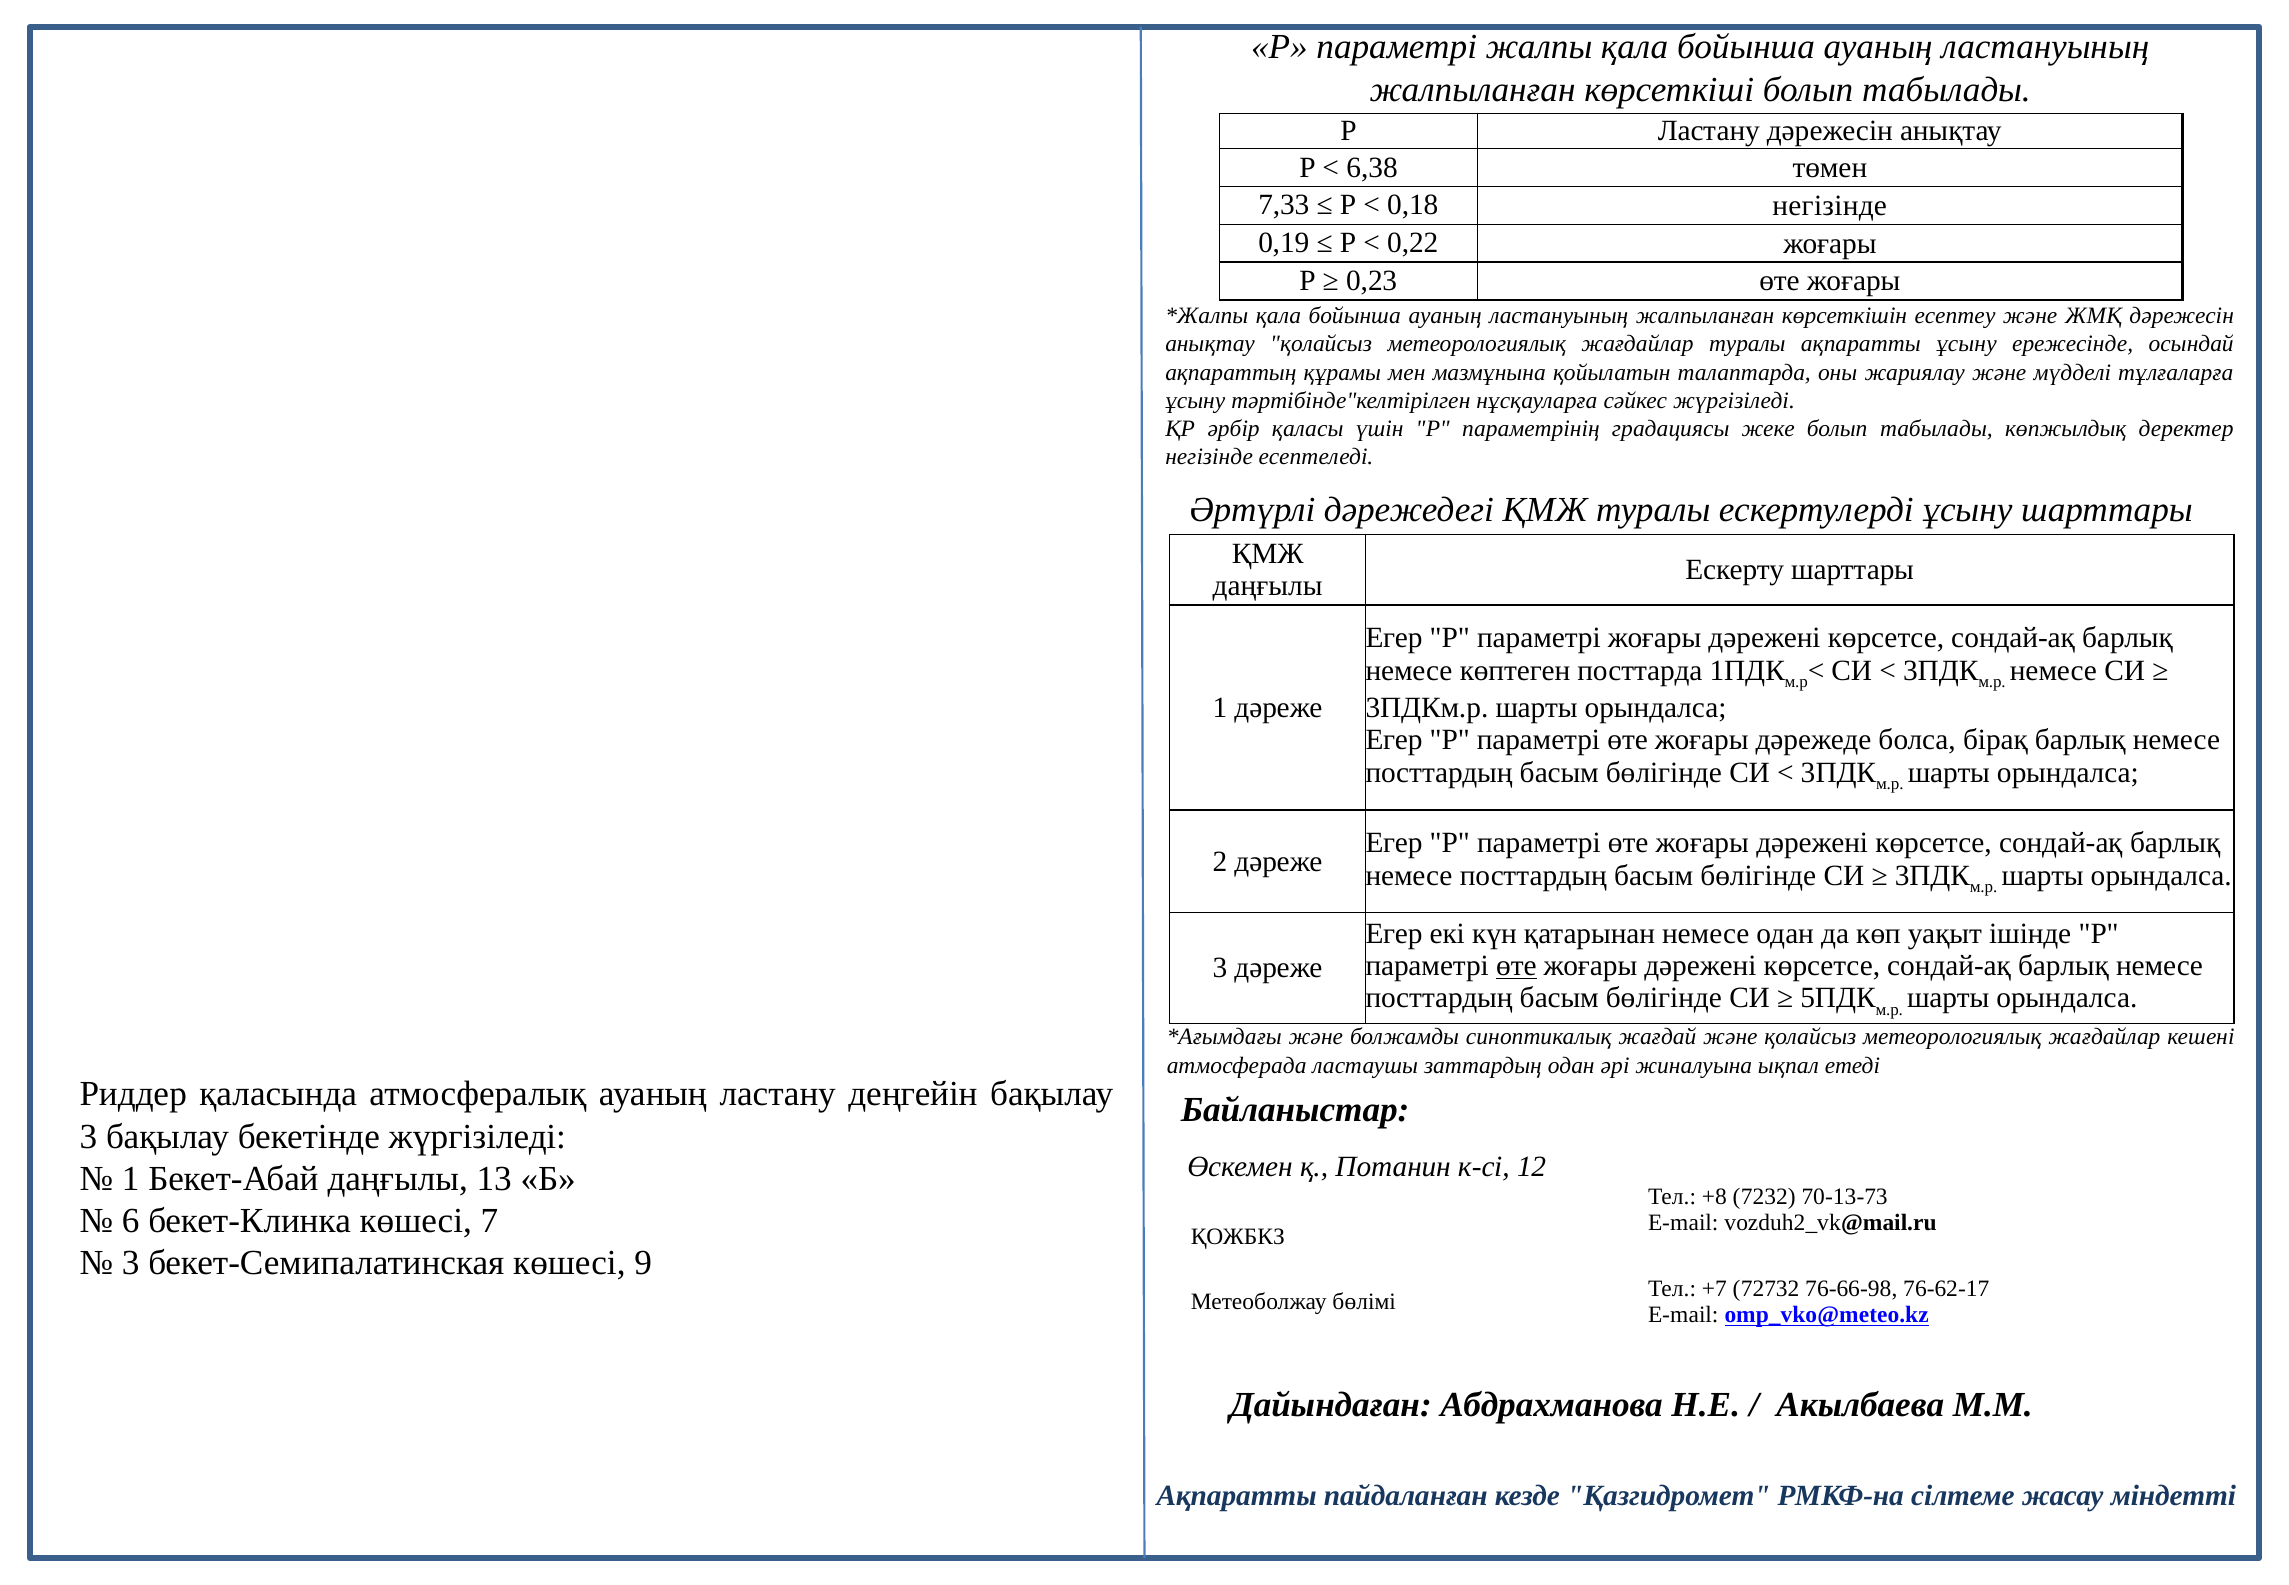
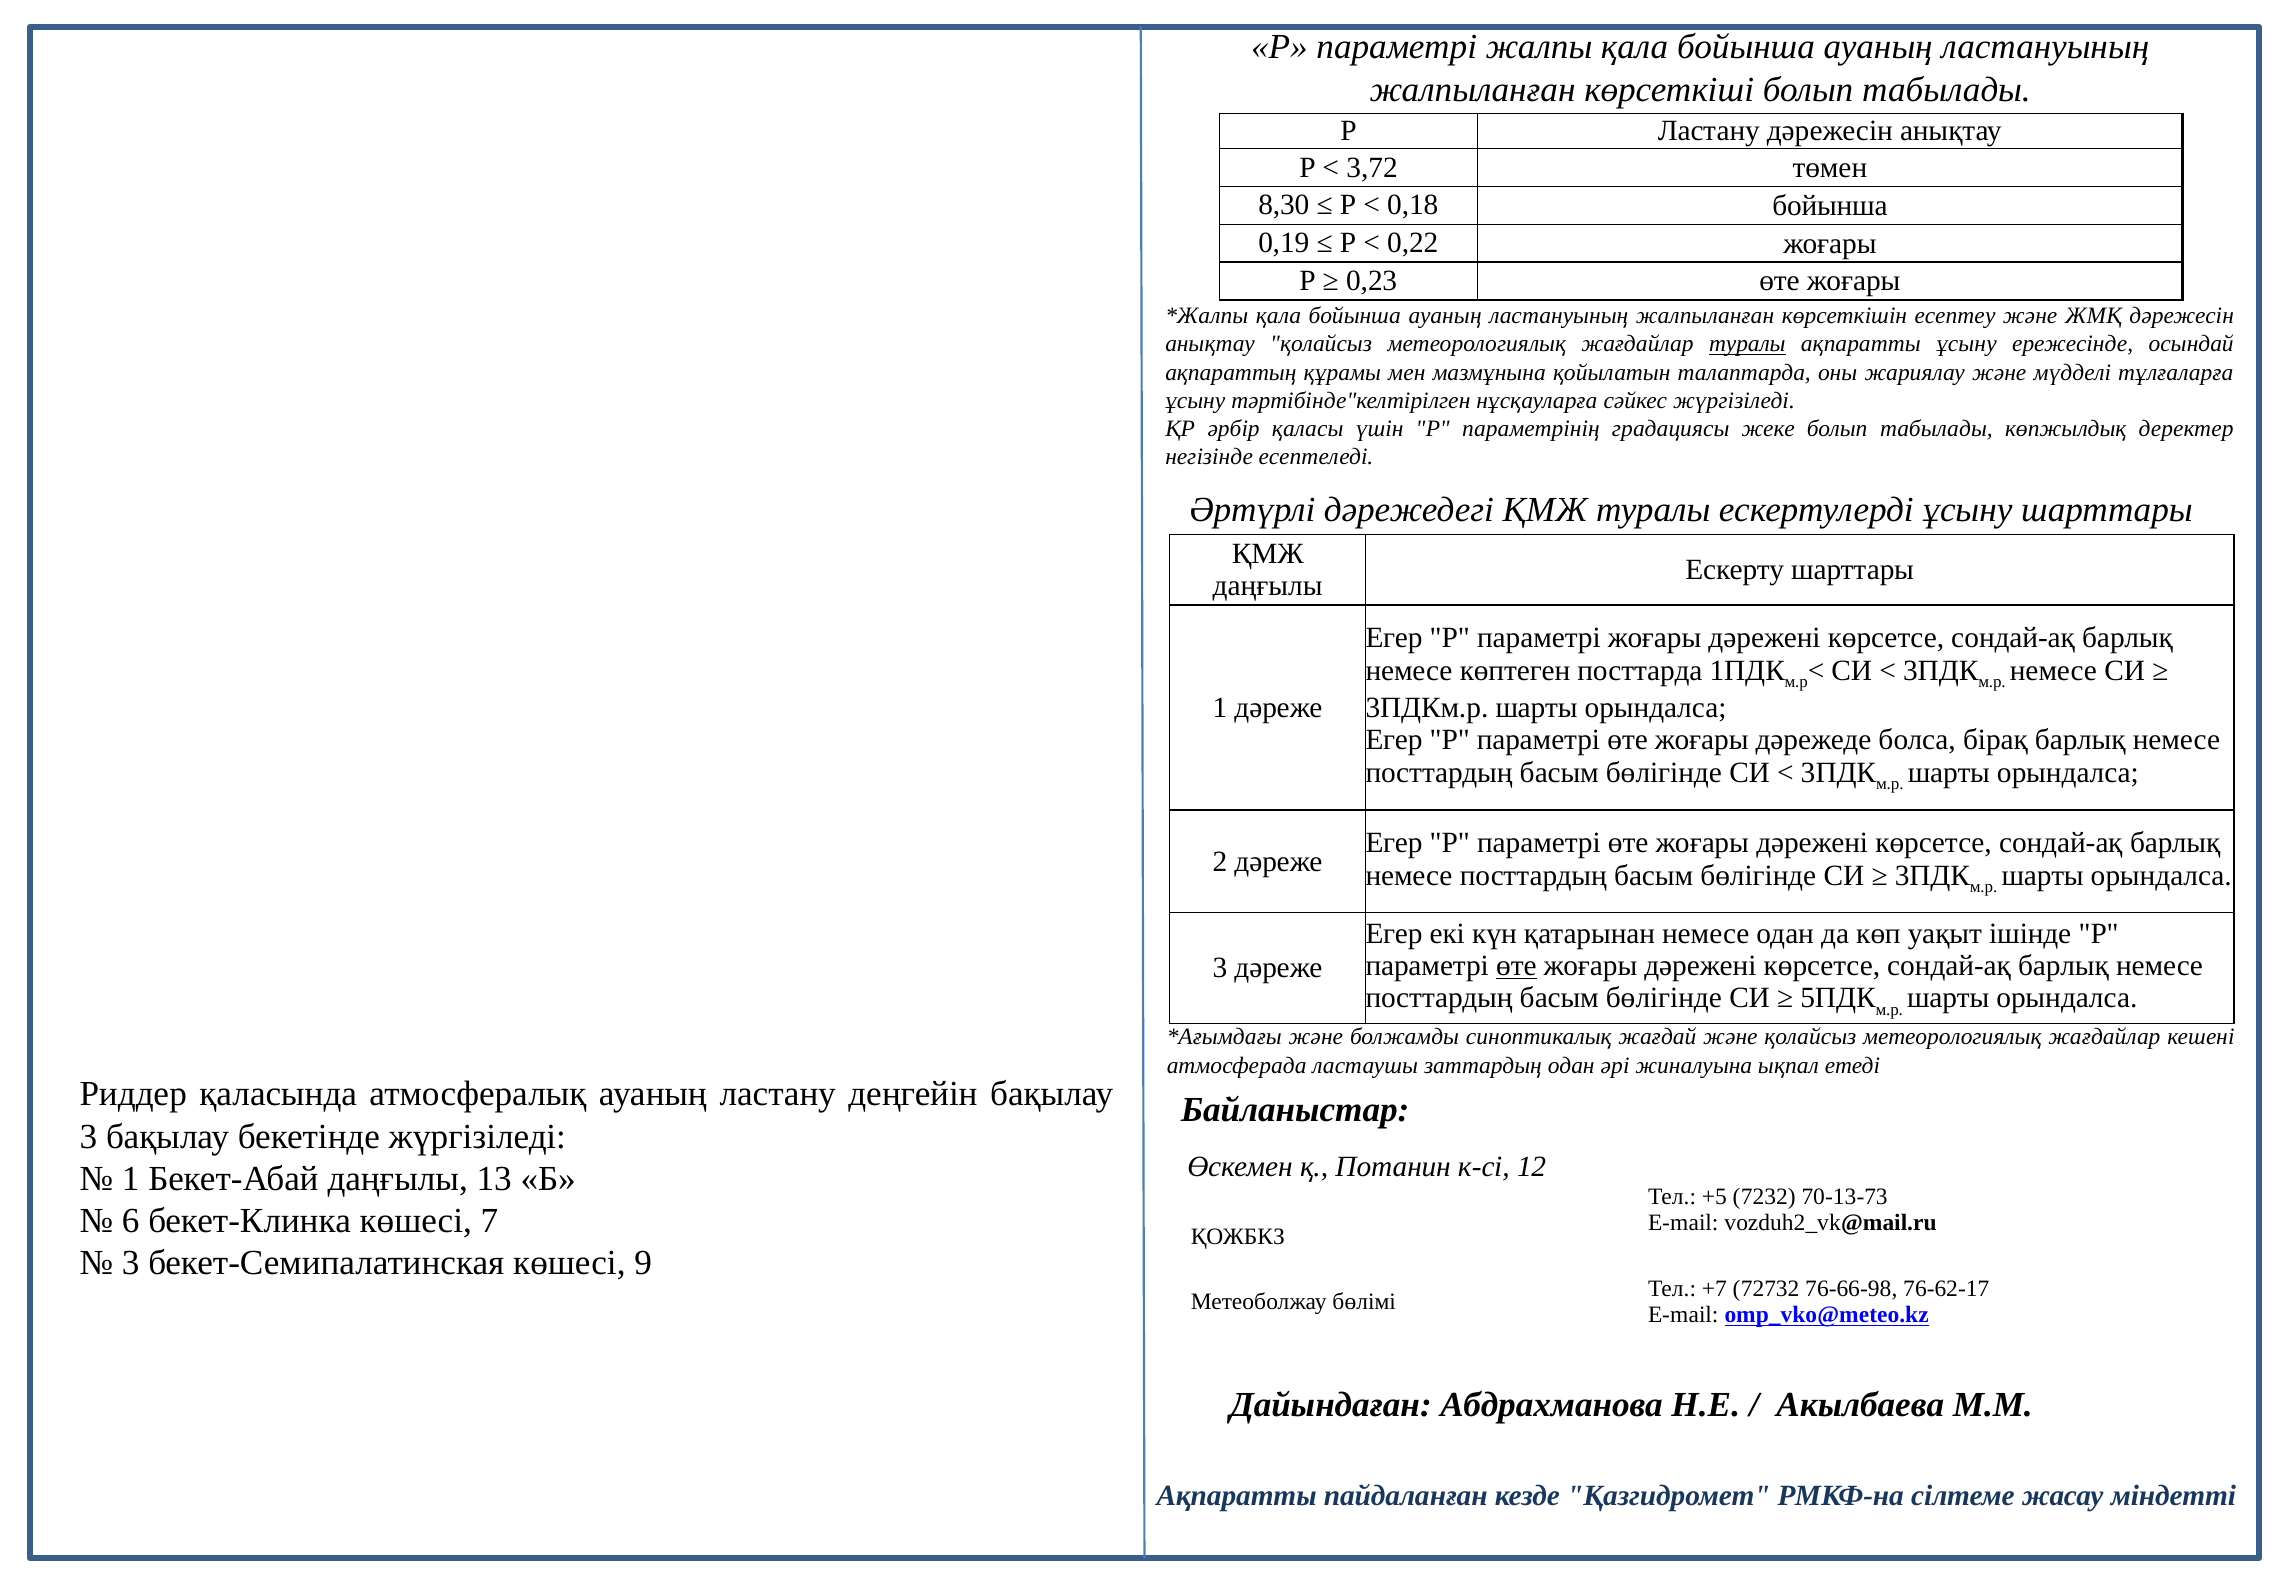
6,38: 6,38 -> 3,72
7,33: 7,33 -> 8,30
0,18 негізінде: негізінде -> бойынша
туралы at (1747, 344) underline: none -> present
+8: +8 -> +5
